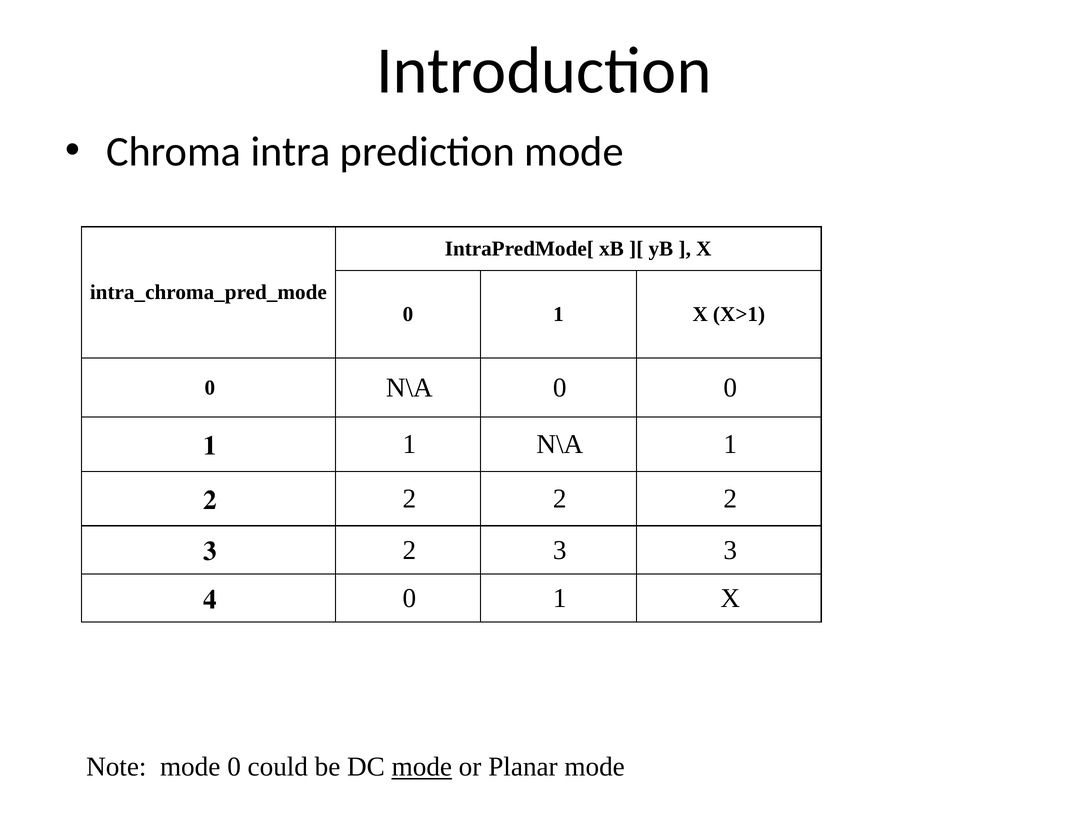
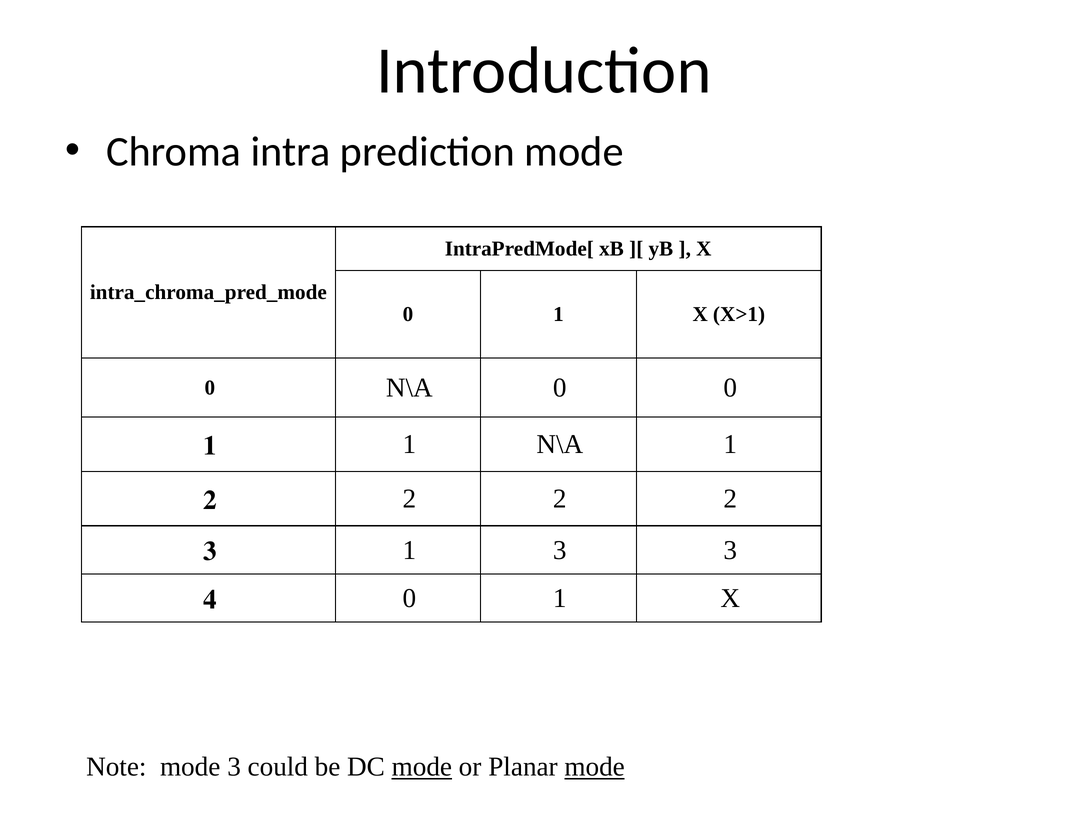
3 2: 2 -> 1
mode 0: 0 -> 3
mode at (595, 767) underline: none -> present
